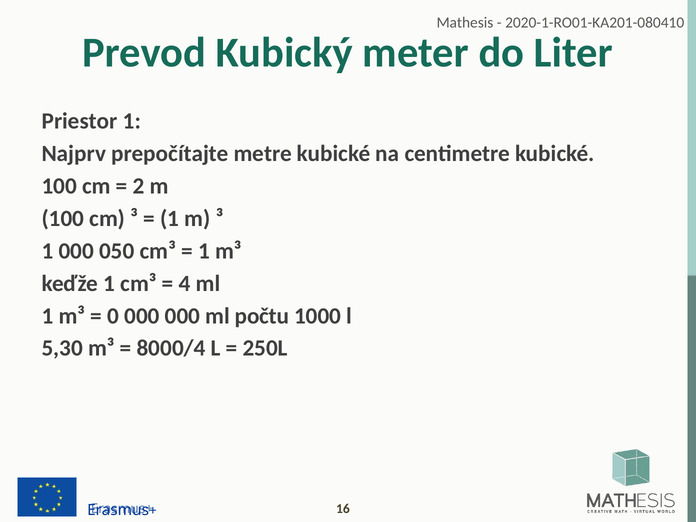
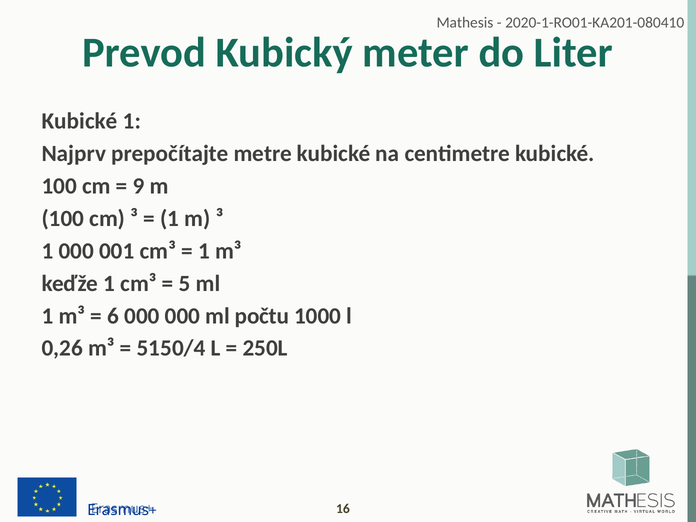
Priestor at (80, 121): Priestor -> Kubické
2: 2 -> 9
050: 050 -> 001
4: 4 -> 5
0: 0 -> 6
5,30: 5,30 -> 0,26
8000/4: 8000/4 -> 5150/4
